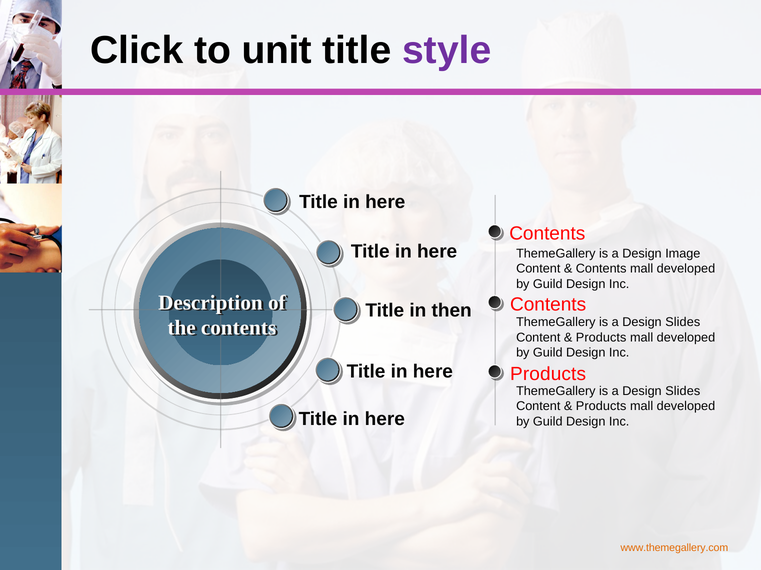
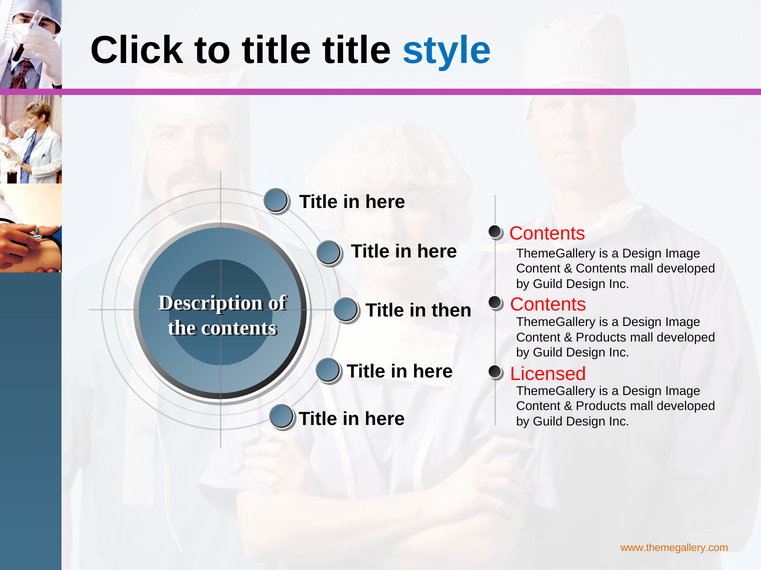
to unit: unit -> title
style colour: purple -> blue
Slides at (683, 323): Slides -> Image
Products at (548, 375): Products -> Licensed
Slides at (683, 392): Slides -> Image
